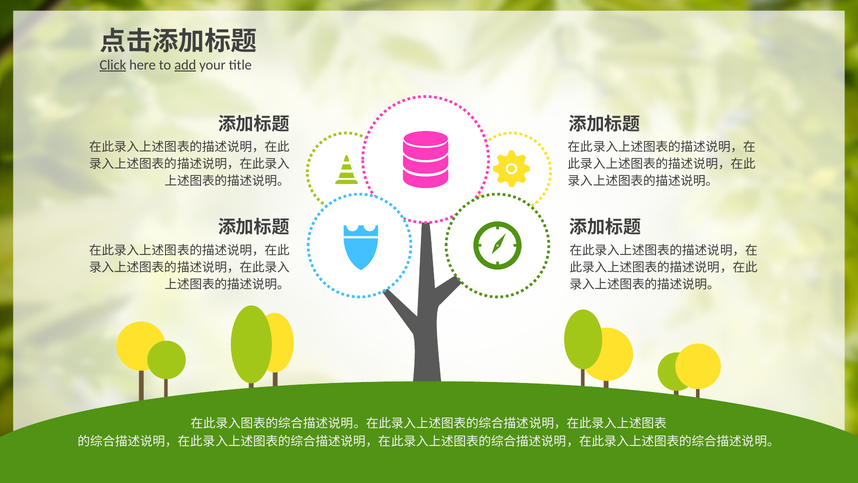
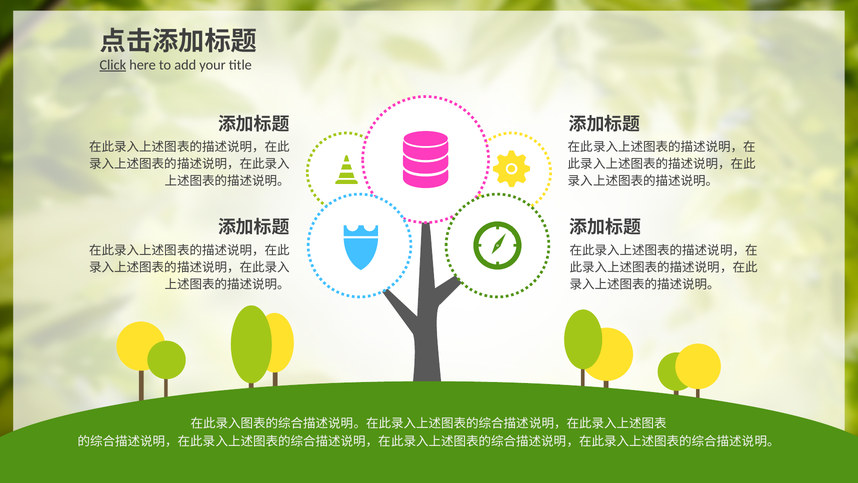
add underline: present -> none
